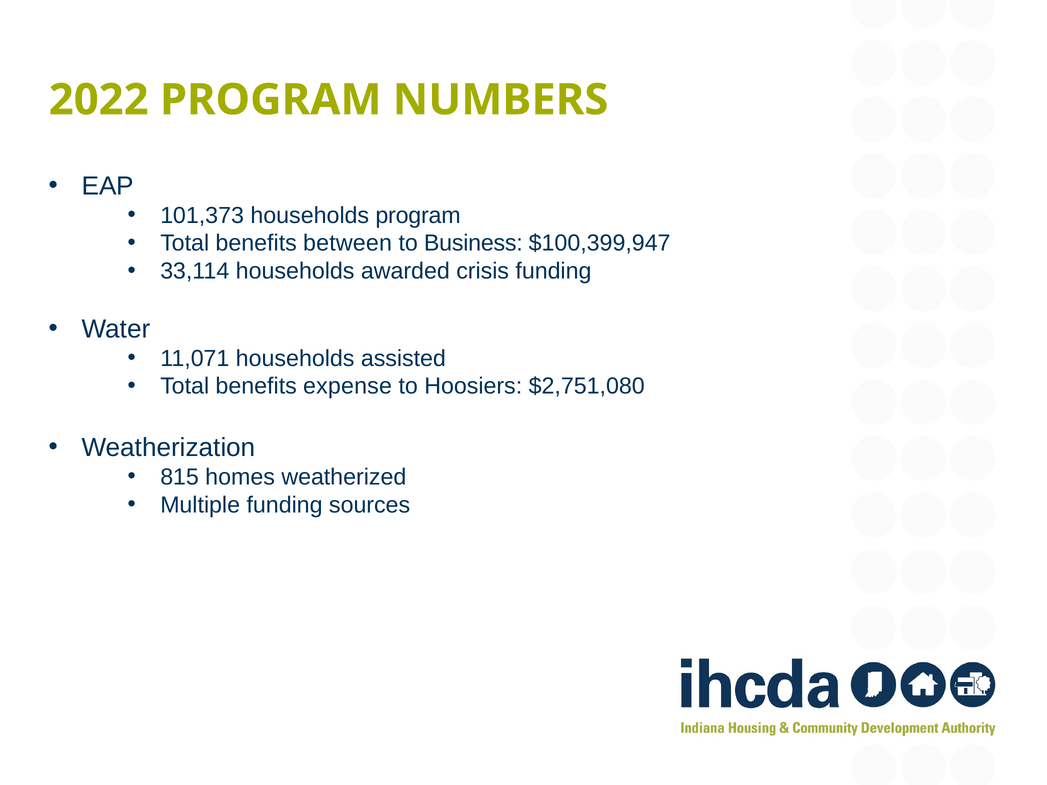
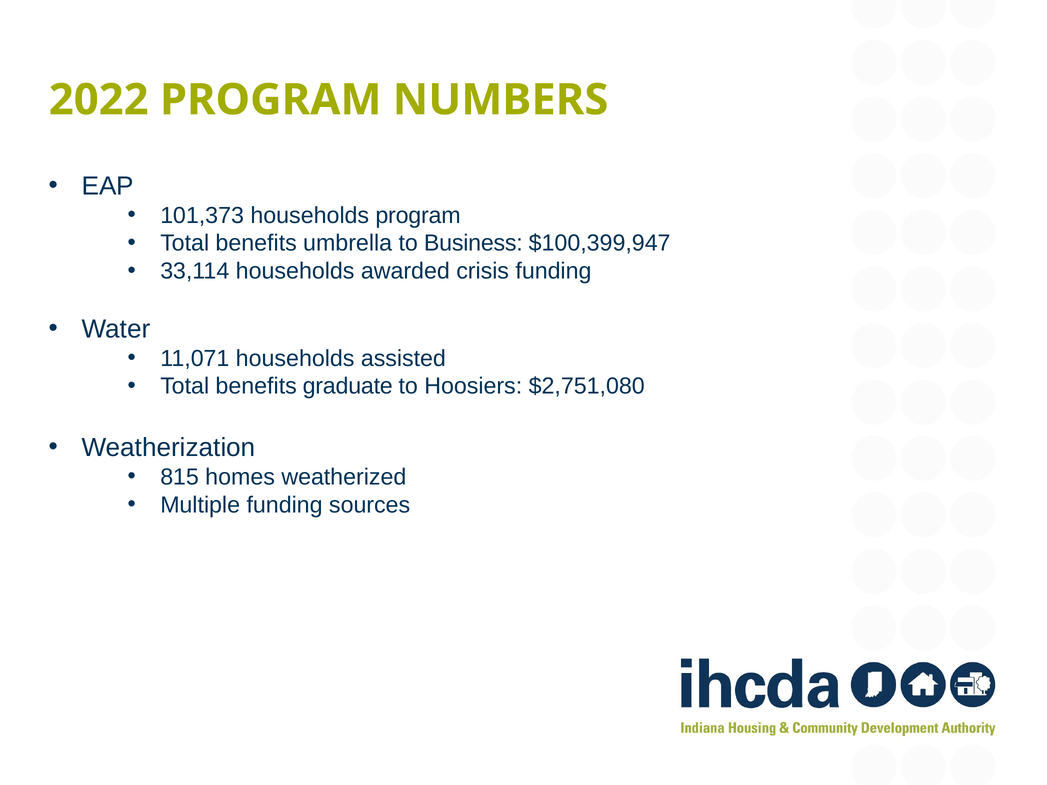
between: between -> umbrella
expense: expense -> graduate
